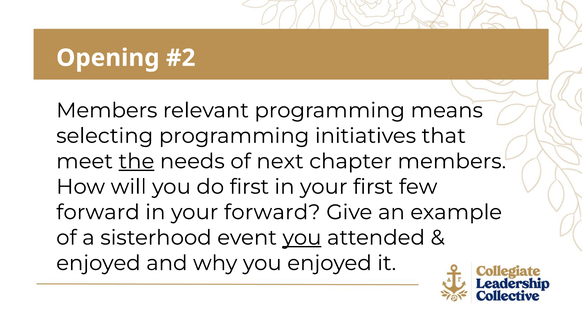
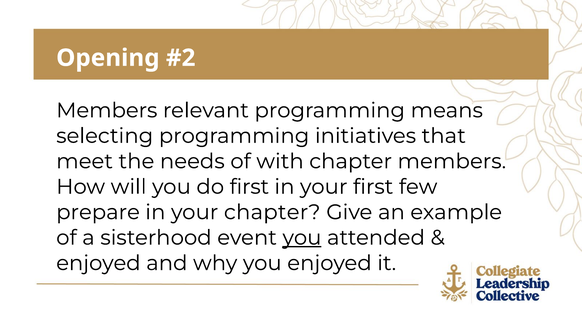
the underline: present -> none
next: next -> with
forward at (98, 212): forward -> prepare
your forward: forward -> chapter
